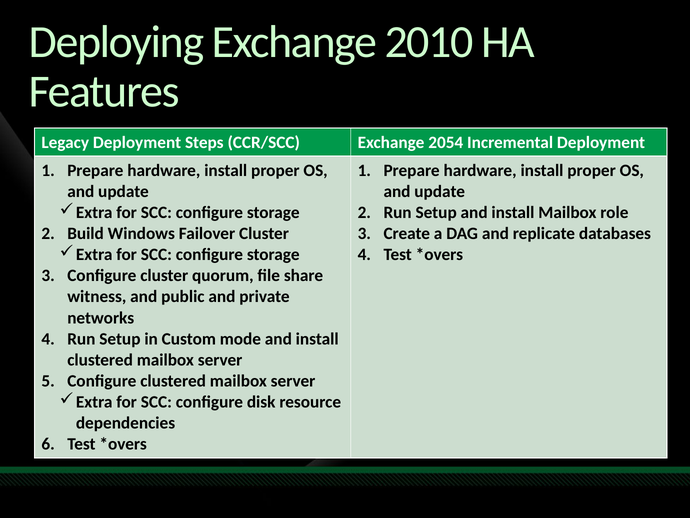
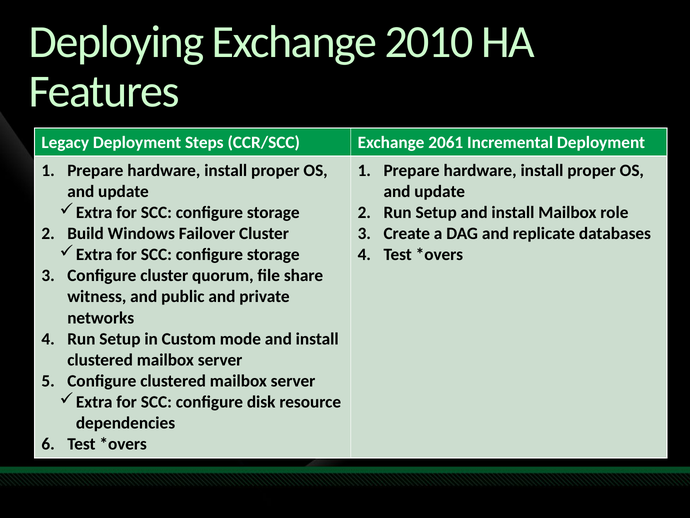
2054: 2054 -> 2061
